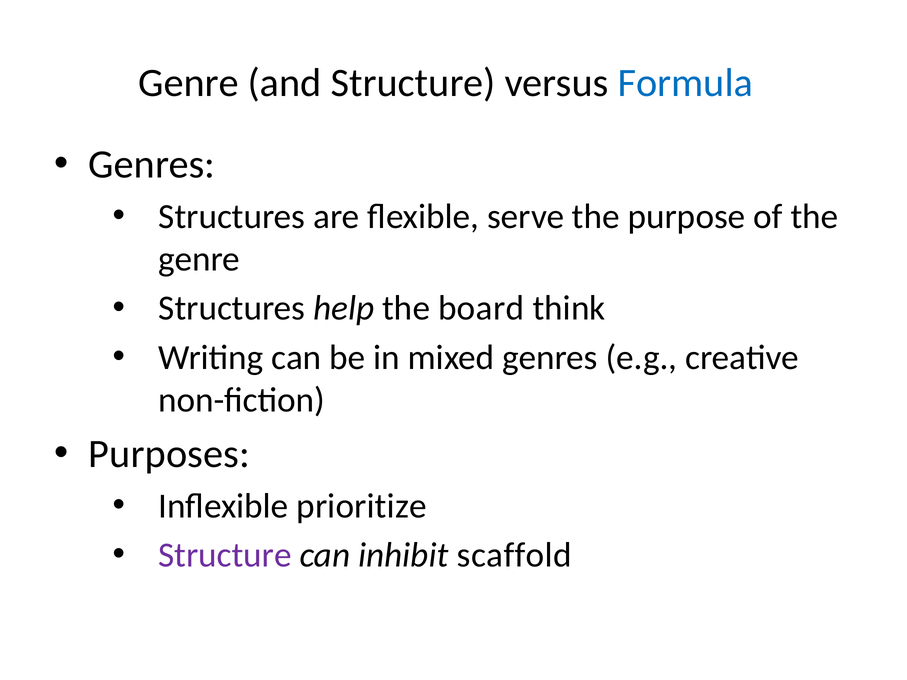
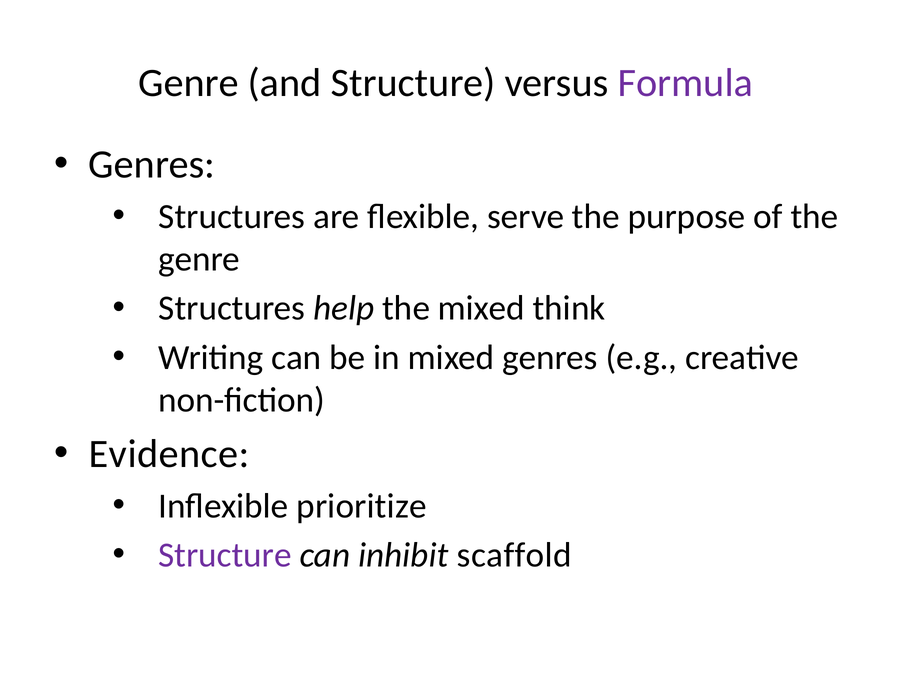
Formula colour: blue -> purple
the board: board -> mixed
Purposes: Purposes -> Evidence
